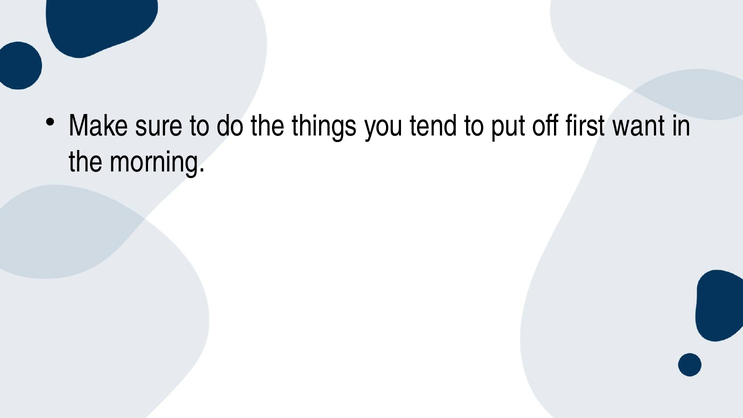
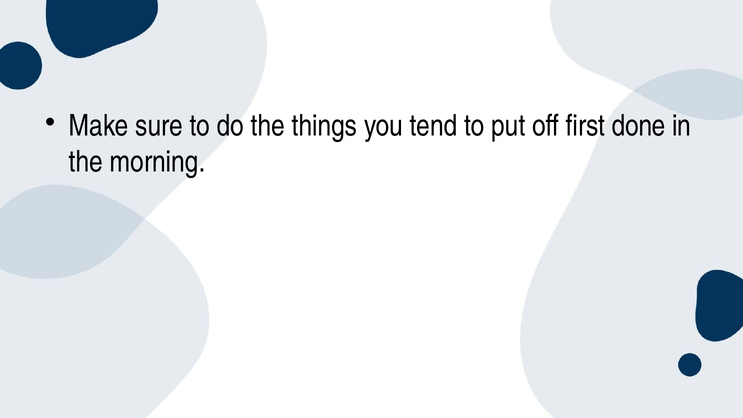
want: want -> done
